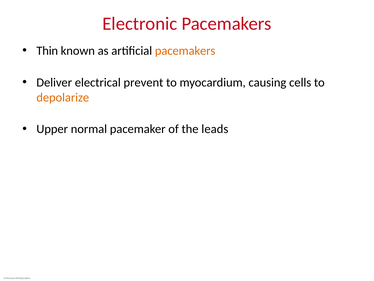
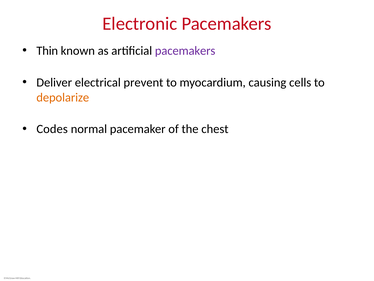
pacemakers at (185, 51) colour: orange -> purple
Upper: Upper -> Codes
leads: leads -> chest
